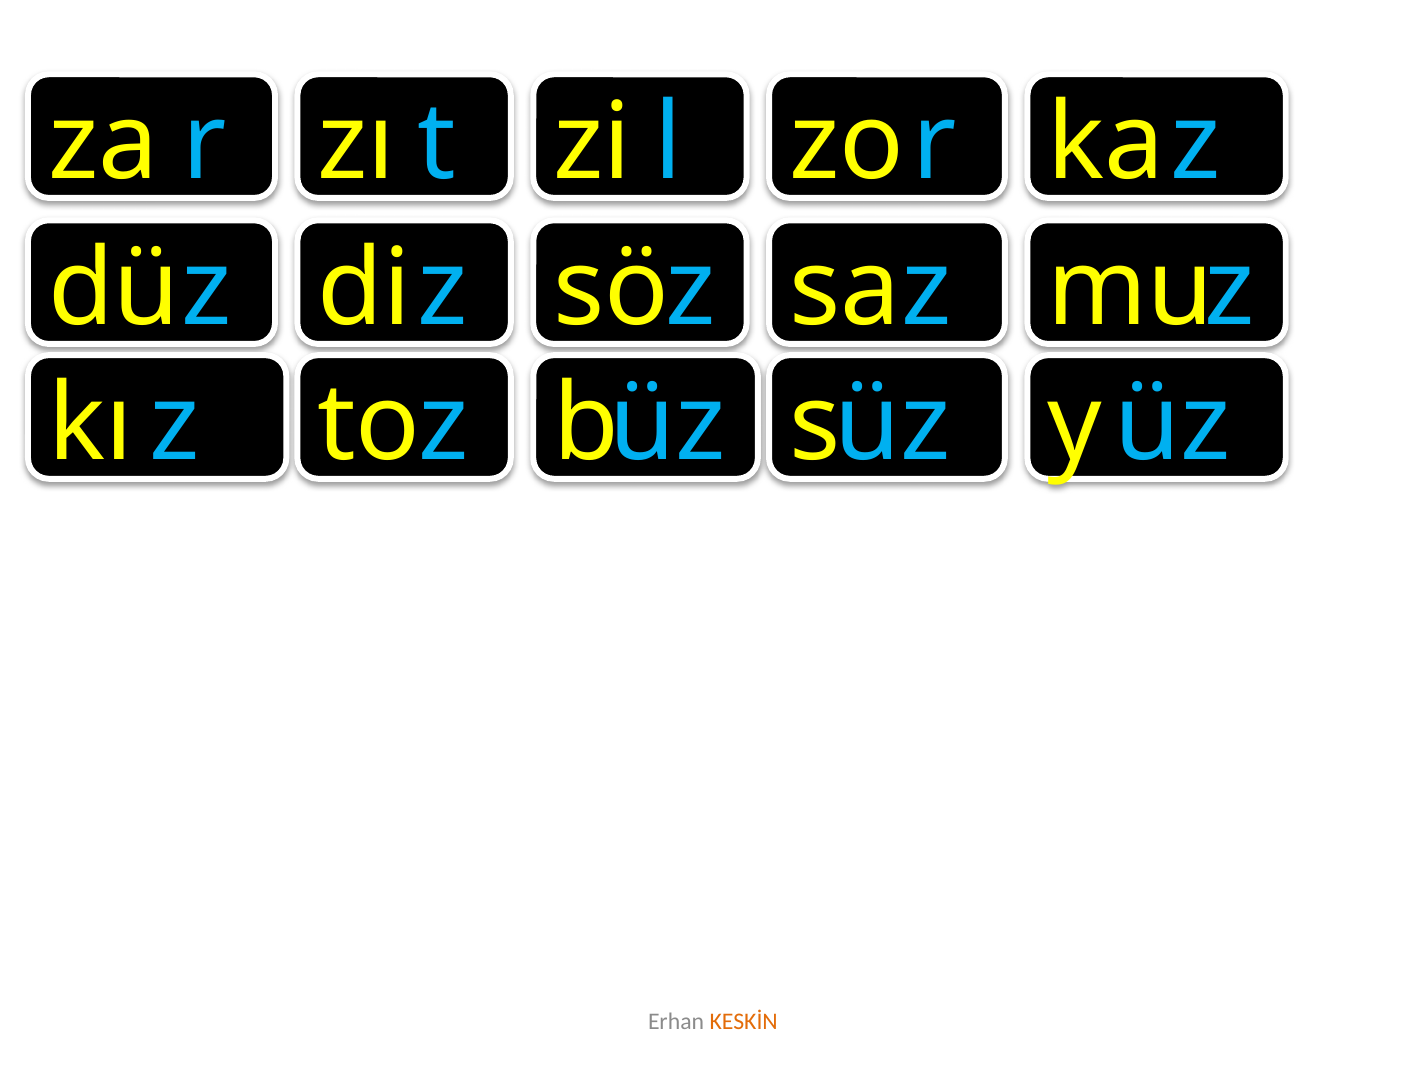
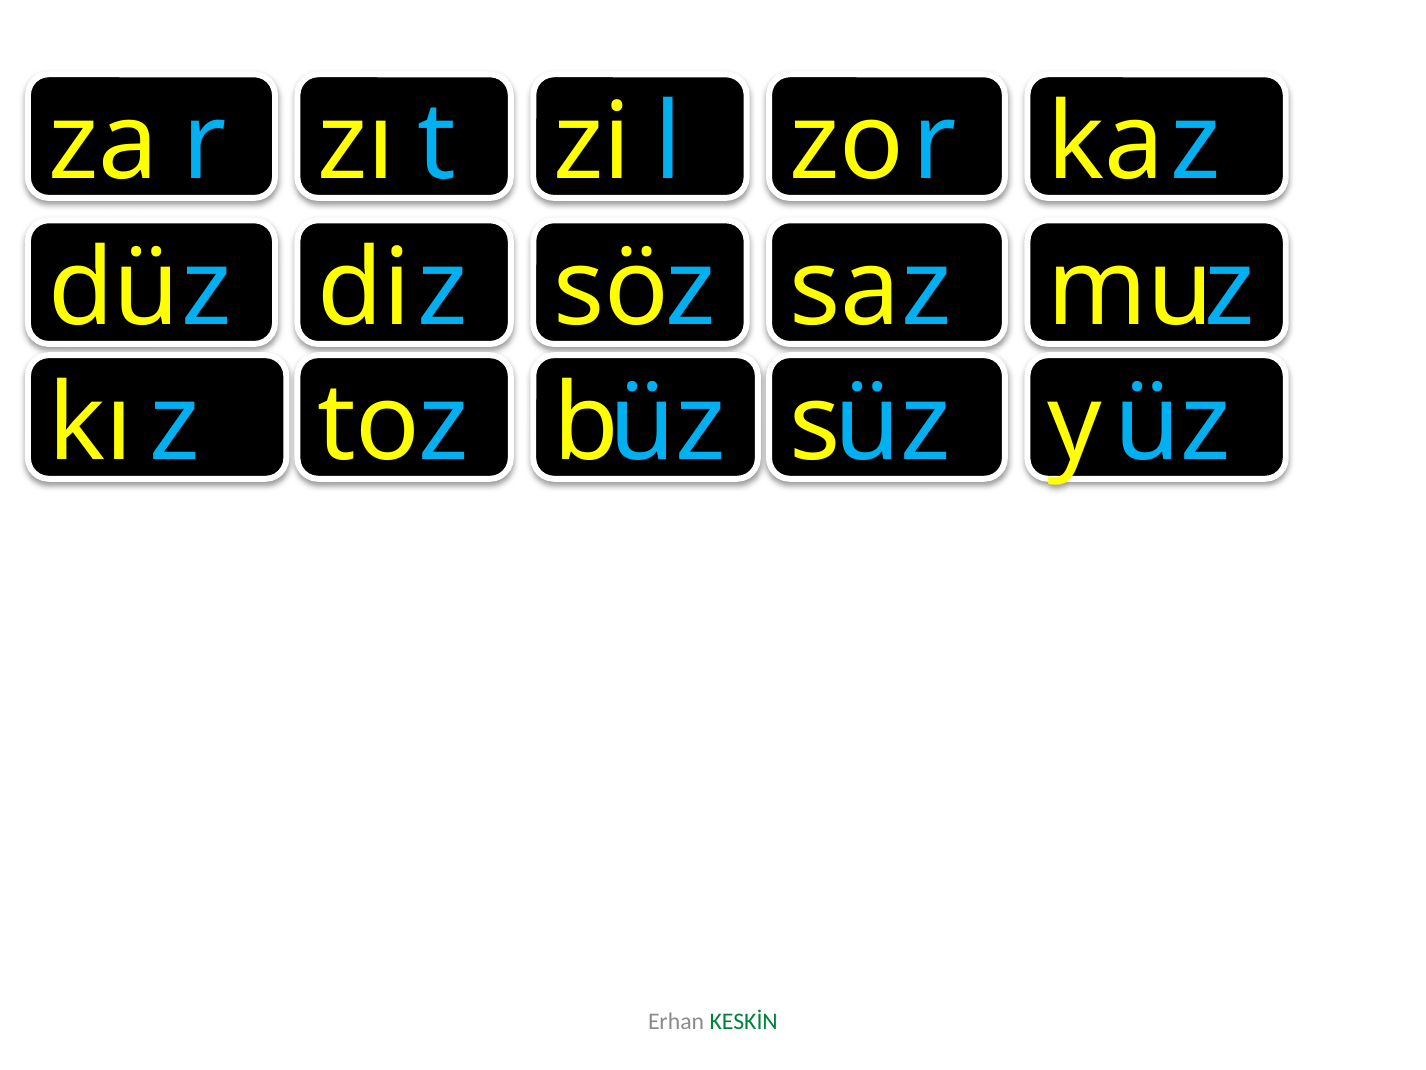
KESKİN colour: orange -> green
